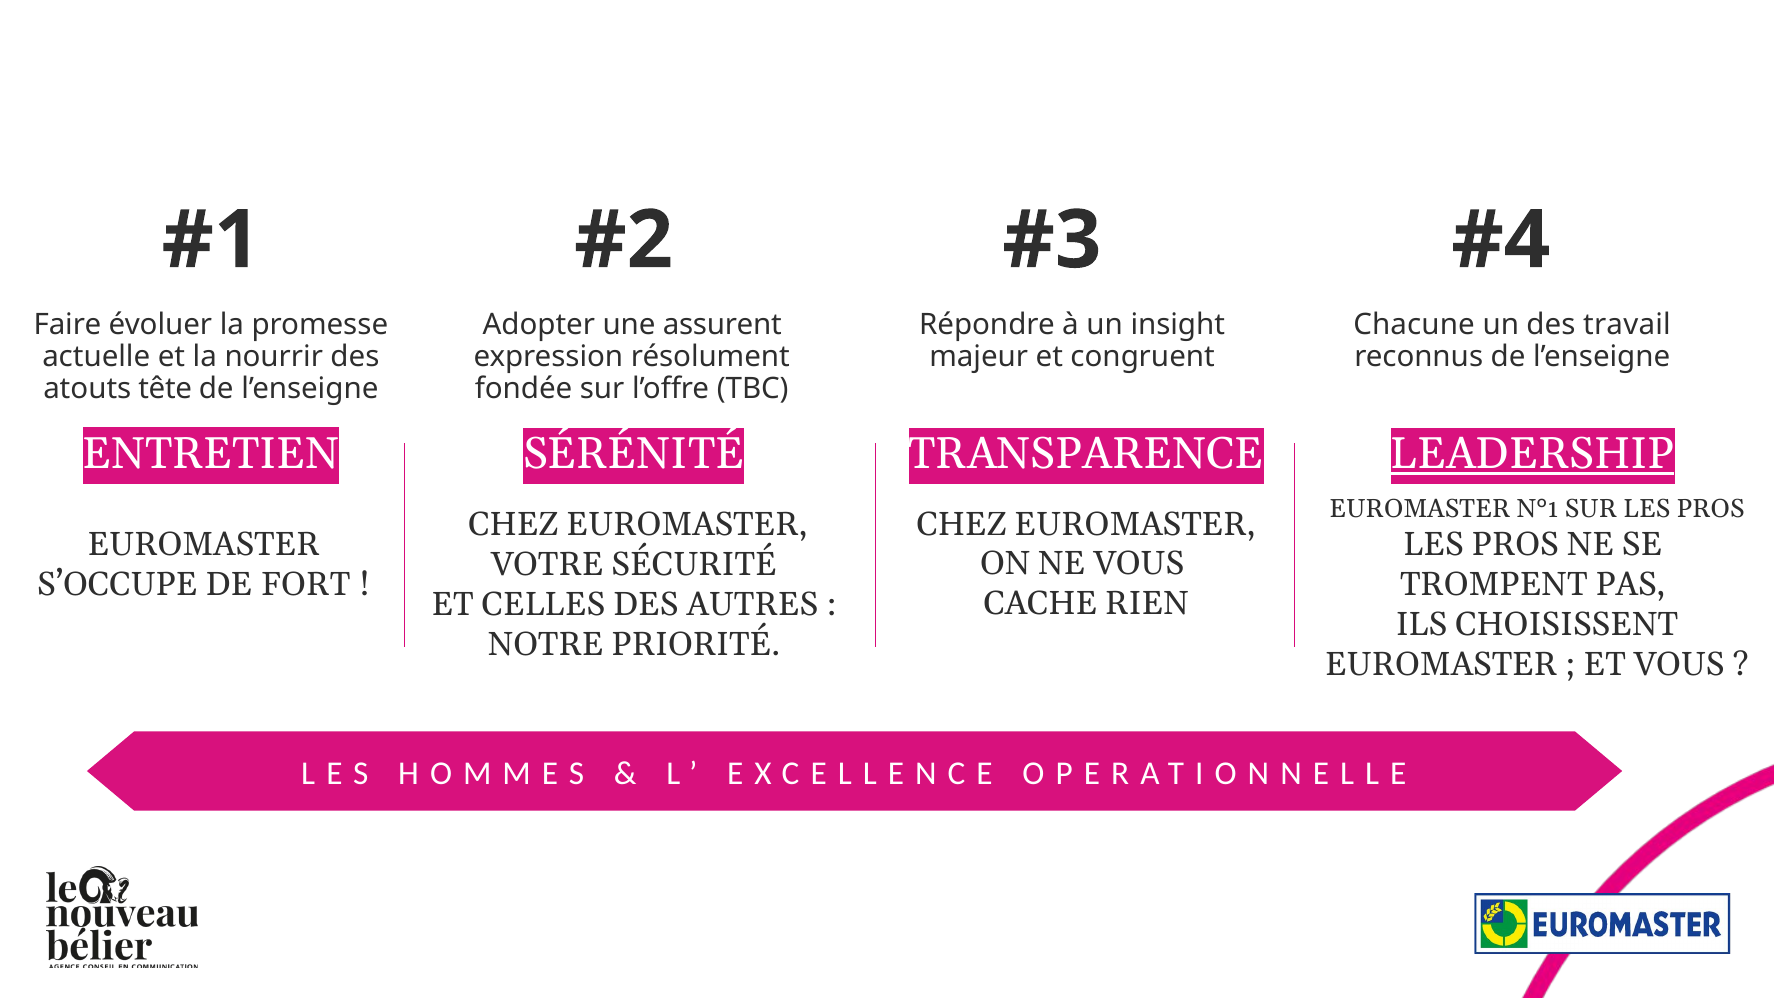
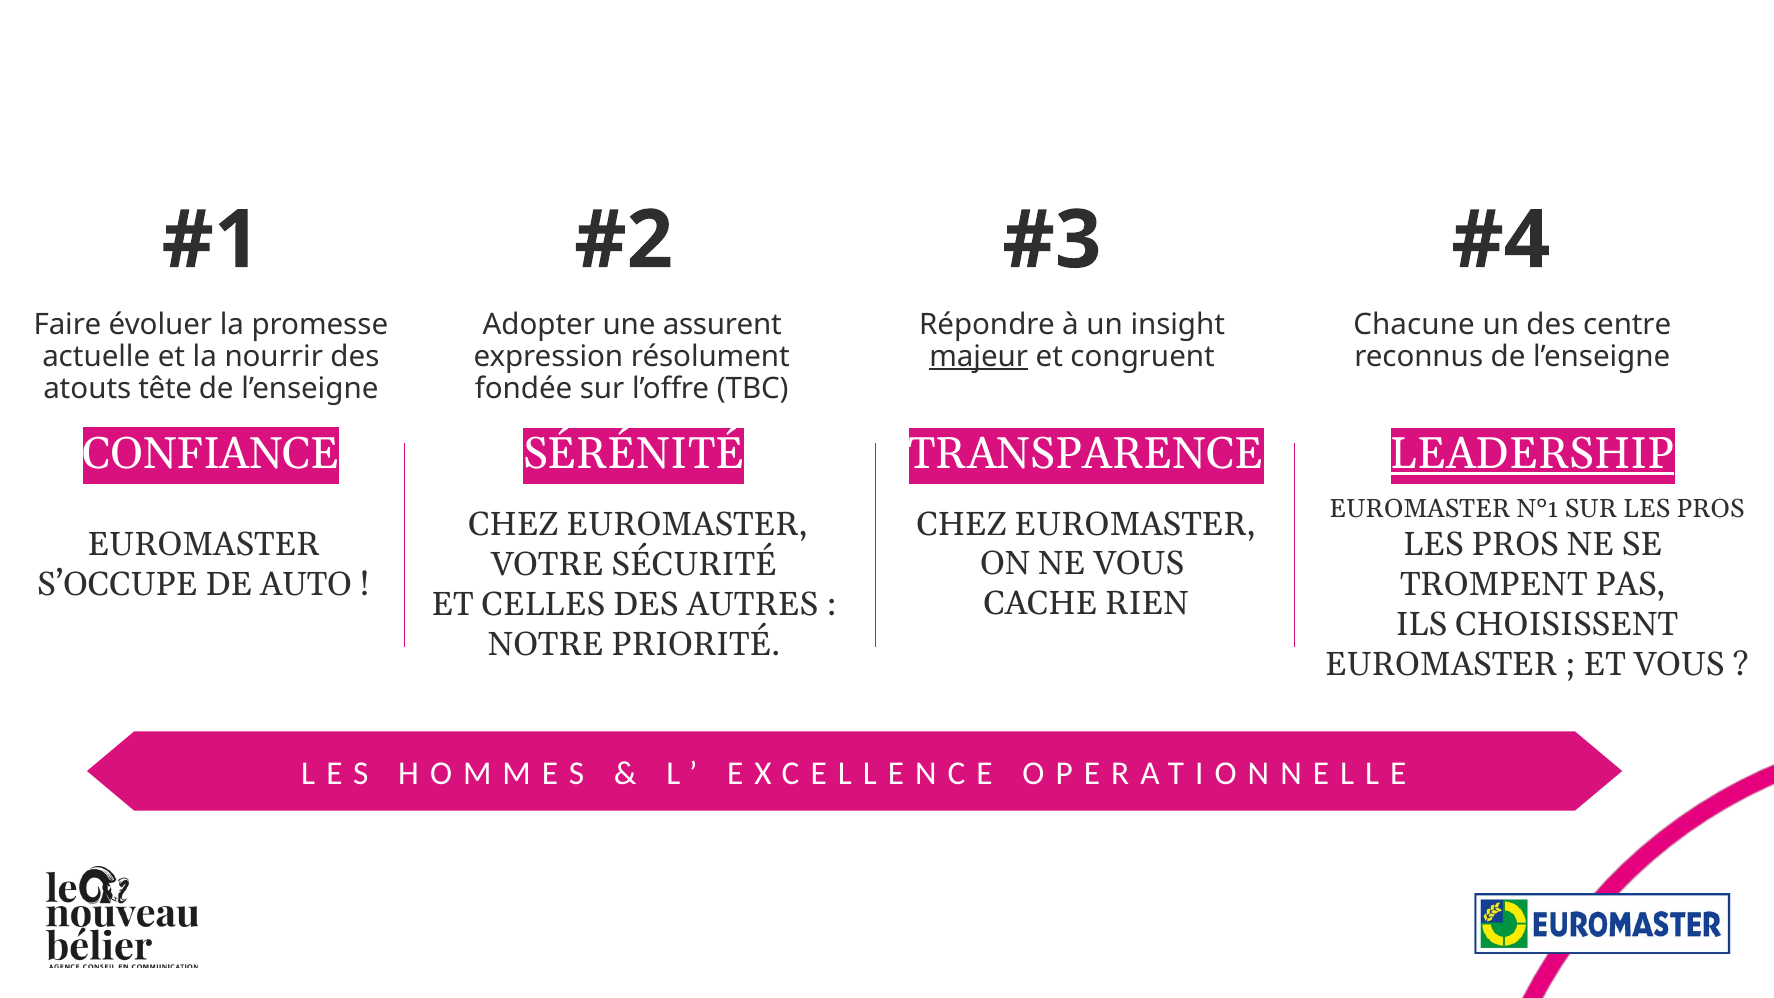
travail: travail -> centre
majeur underline: none -> present
ENTRETIEN: ENTRETIEN -> CONFIANCE
FORT: FORT -> AUTO
